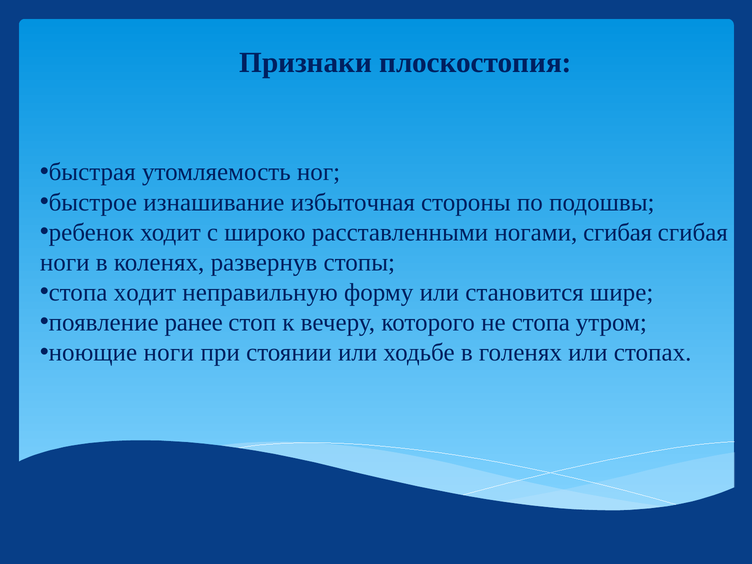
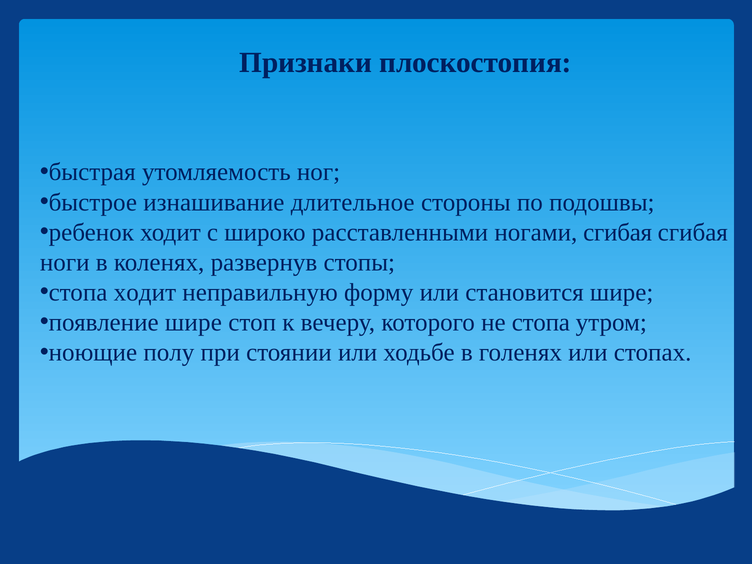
избыточная: избыточная -> длительное
появление ранее: ранее -> шире
ноющие ноги: ноги -> полу
